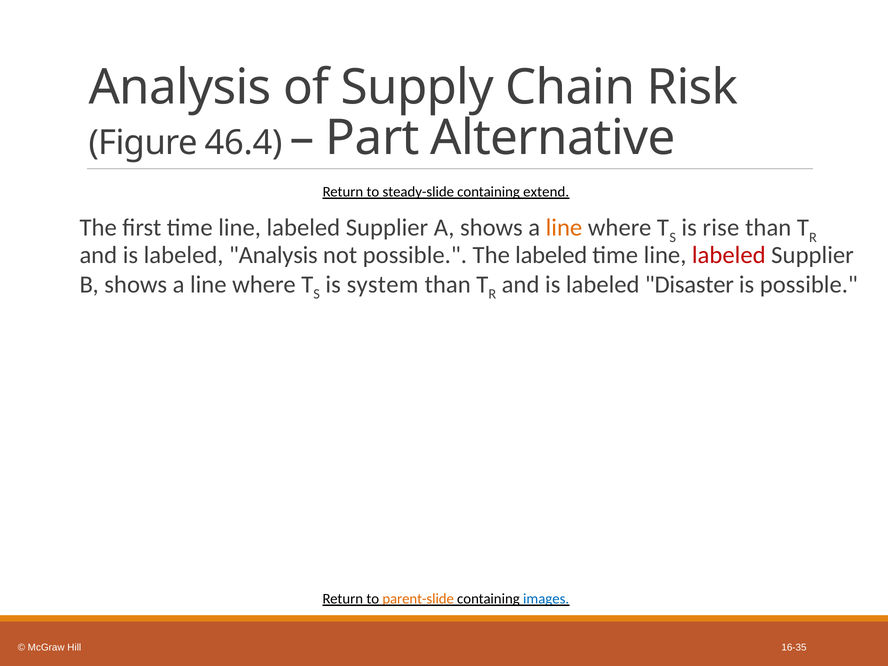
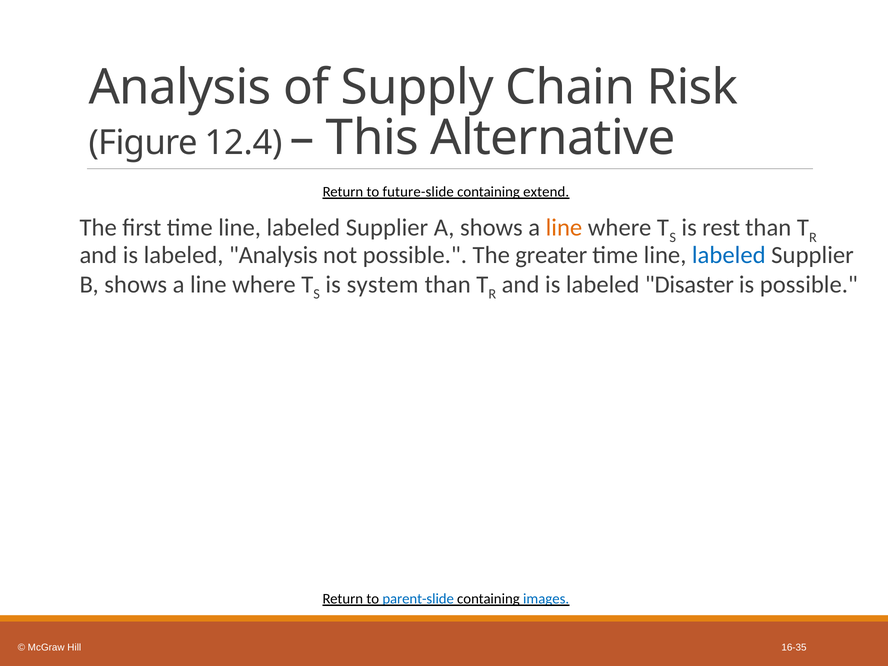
46.4: 46.4 -> 12.4
Part: Part -> This
steady-slide: steady-slide -> future-slide
rise: rise -> rest
The labeled: labeled -> greater
labeled at (729, 255) colour: red -> blue
parent-slide colour: orange -> blue
